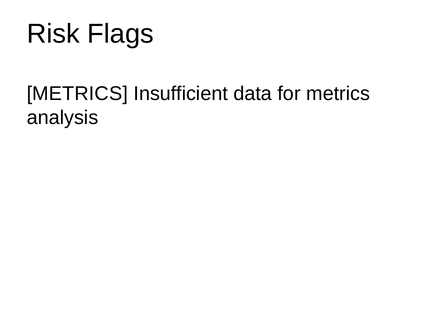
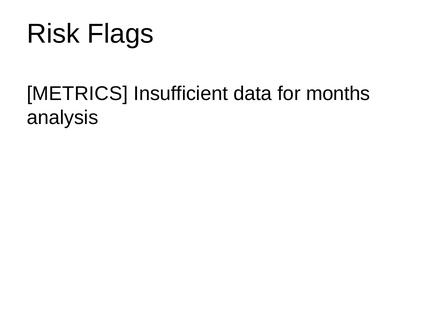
for metrics: metrics -> months
